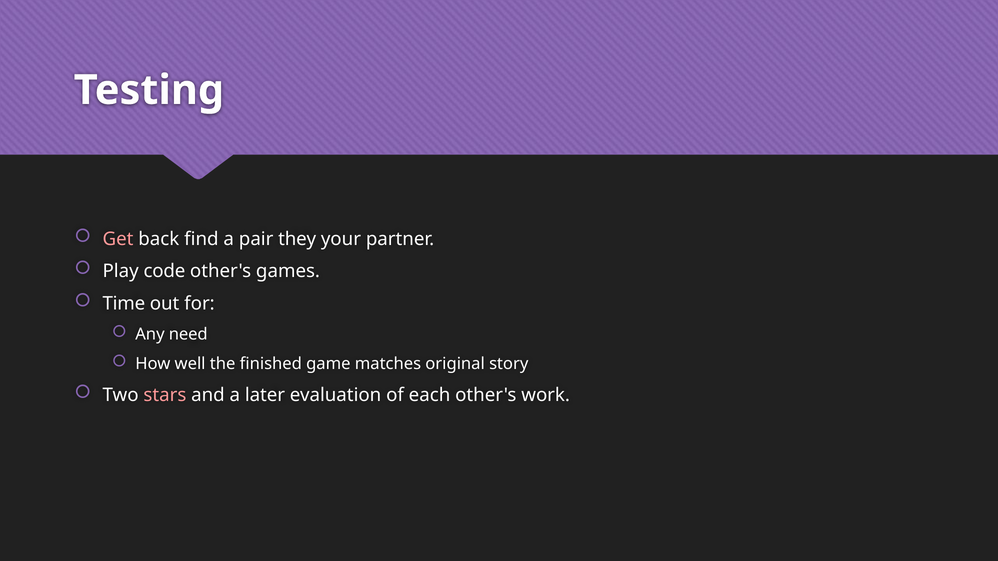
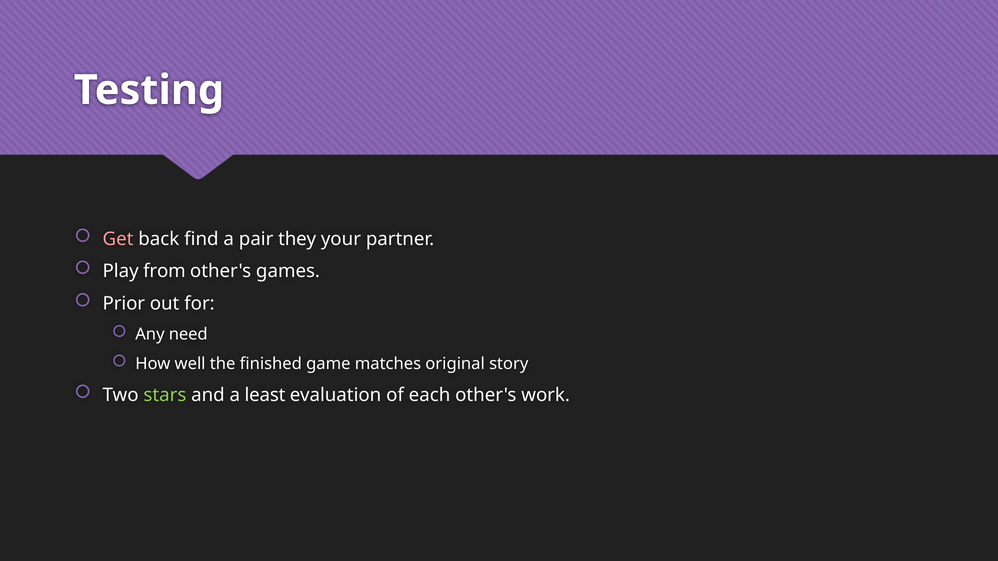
code: code -> from
Time: Time -> Prior
stars colour: pink -> light green
later: later -> least
